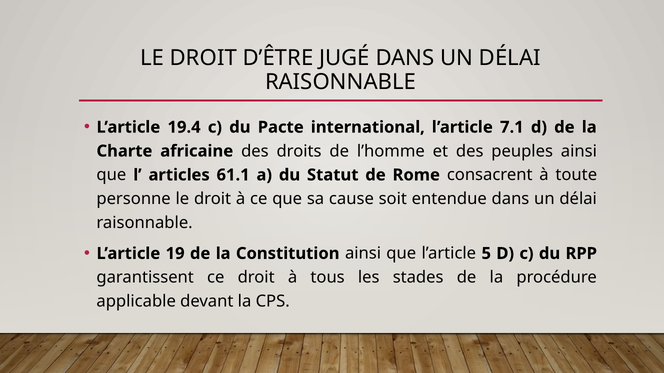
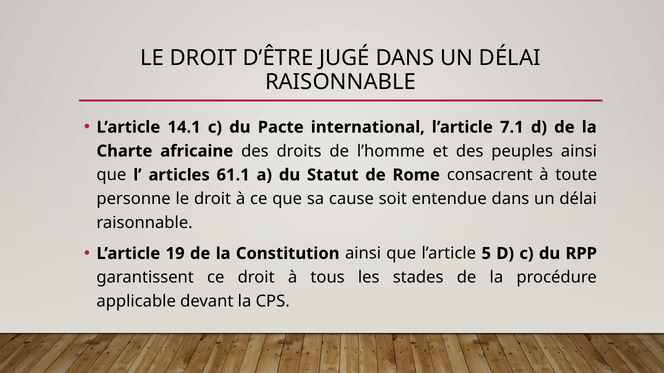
19.4: 19.4 -> 14.1
